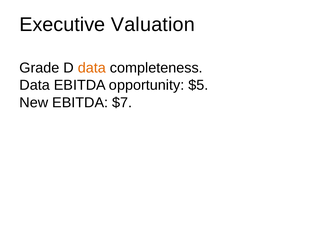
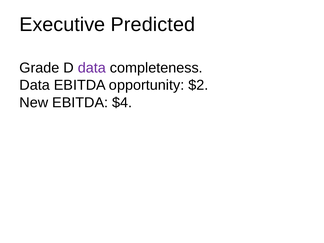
Valuation: Valuation -> Predicted
data at (92, 68) colour: orange -> purple
$5: $5 -> $2
$7: $7 -> $4
